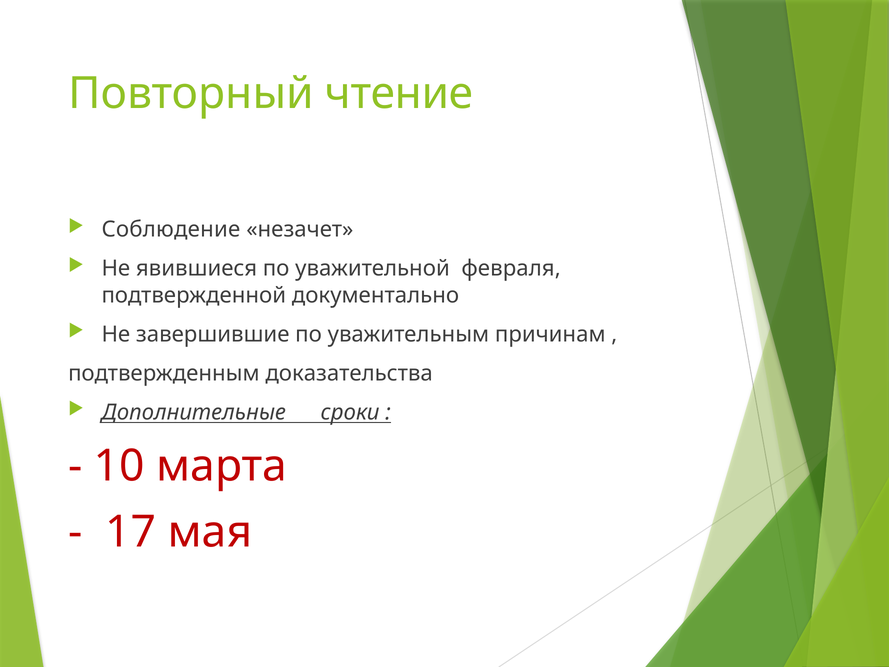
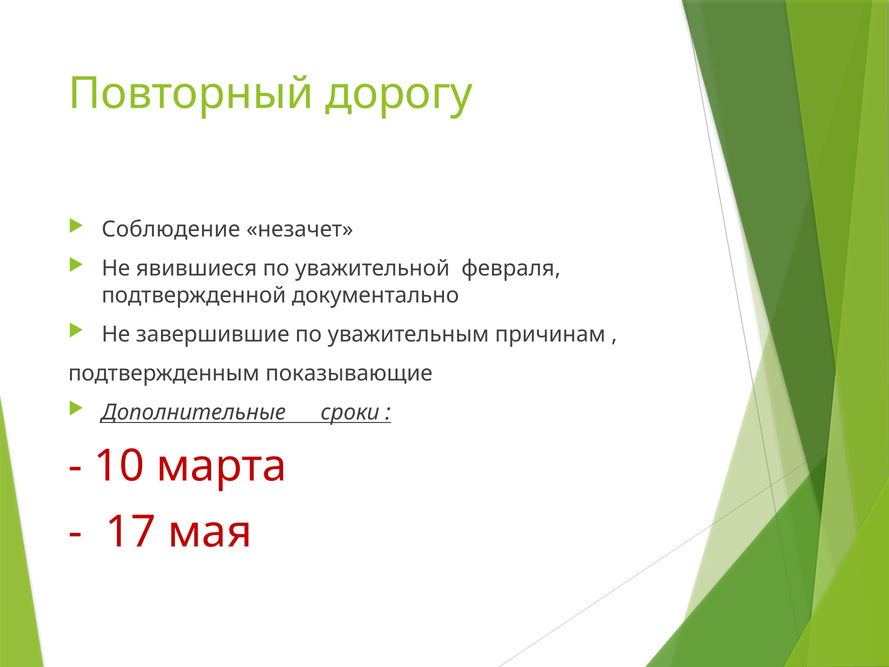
чтение: чтение -> дорогу
доказательства: доказательства -> показывающие
